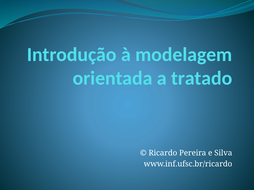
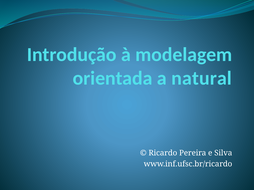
tratado: tratado -> natural
